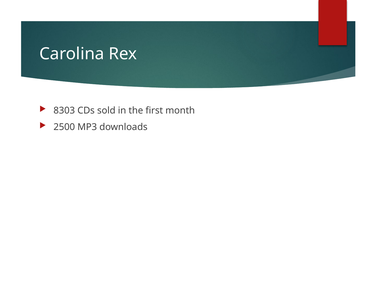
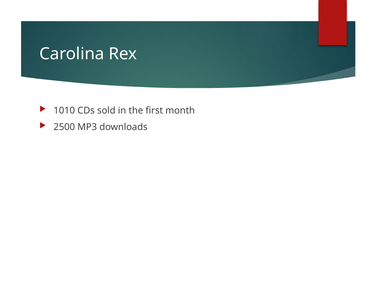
8303: 8303 -> 1010
